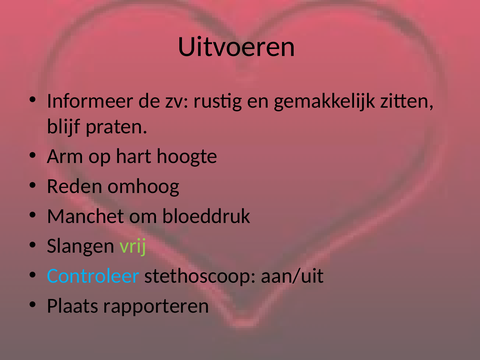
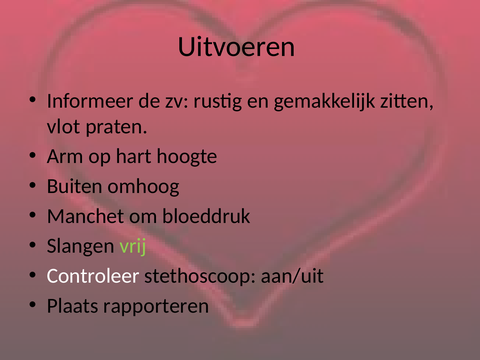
blijf: blijf -> vlot
Reden: Reden -> Buiten
Controleer colour: light blue -> white
